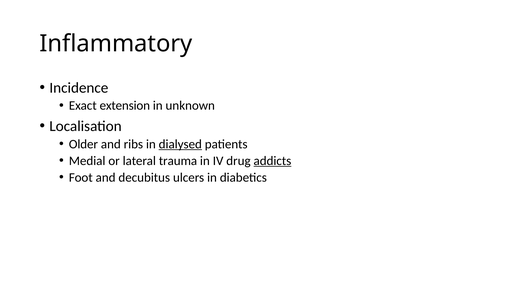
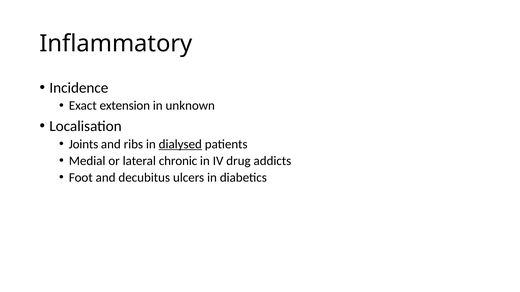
Older: Older -> Joints
trauma: trauma -> chronic
addicts underline: present -> none
